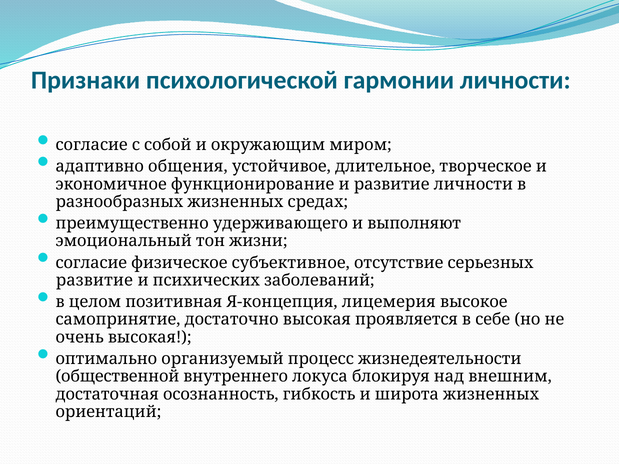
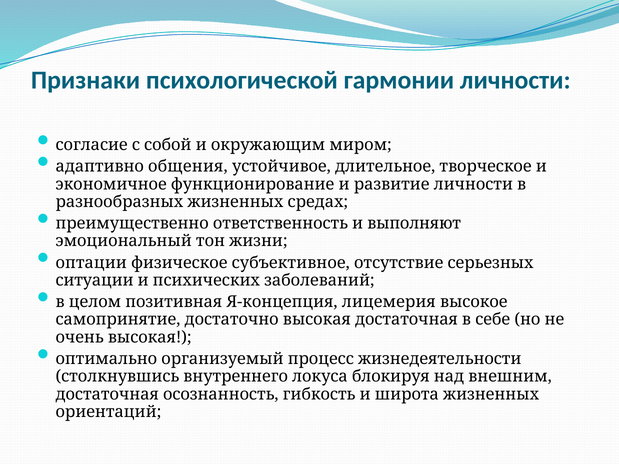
удерживающего: удерживающего -> ответственность
согласие at (91, 263): согласие -> оптации
развитие at (94, 280): развитие -> ситуации
высокая проявляется: проявляется -> достаточная
общественной: общественной -> столкнувшись
